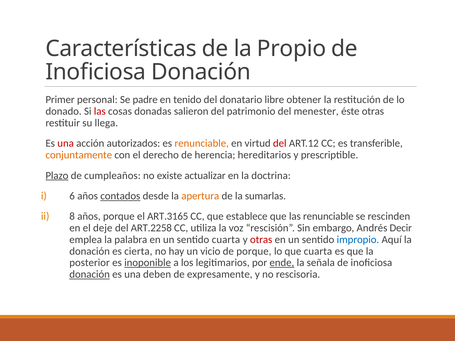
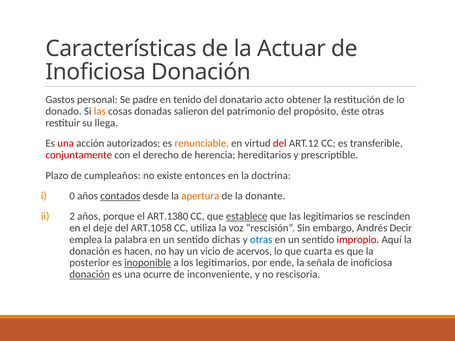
Propio: Propio -> Actuar
Primer: Primer -> Gastos
libre: libre -> acto
las at (100, 111) colour: red -> orange
menester: menester -> propósito
conjuntamente colour: orange -> red
Plazo underline: present -> none
actualizar: actualizar -> entonces
6: 6 -> 0
sumarlas: sumarlas -> donante
8: 8 -> 2
ART.3165: ART.3165 -> ART.1380
establece underline: none -> present
las renunciable: renunciable -> legitimarios
ART.2258: ART.2258 -> ART.1058
sentido cuarta: cuarta -> dichas
otras at (261, 240) colour: red -> blue
impropio colour: blue -> red
cierta: cierta -> hacen
de porque: porque -> acervos
ende underline: present -> none
deben: deben -> ocurre
expresamente: expresamente -> inconveniente
